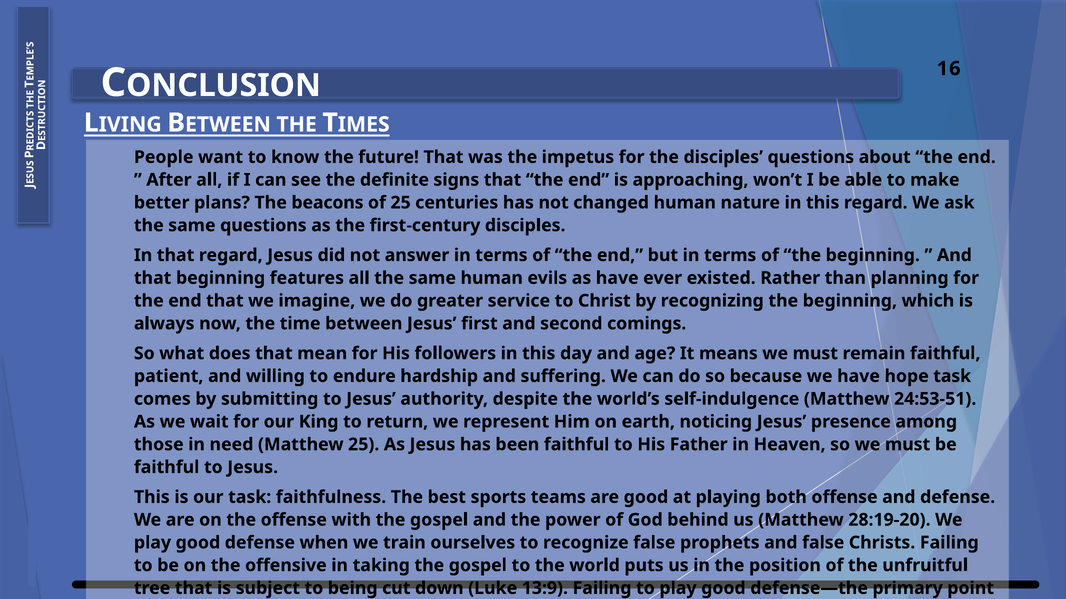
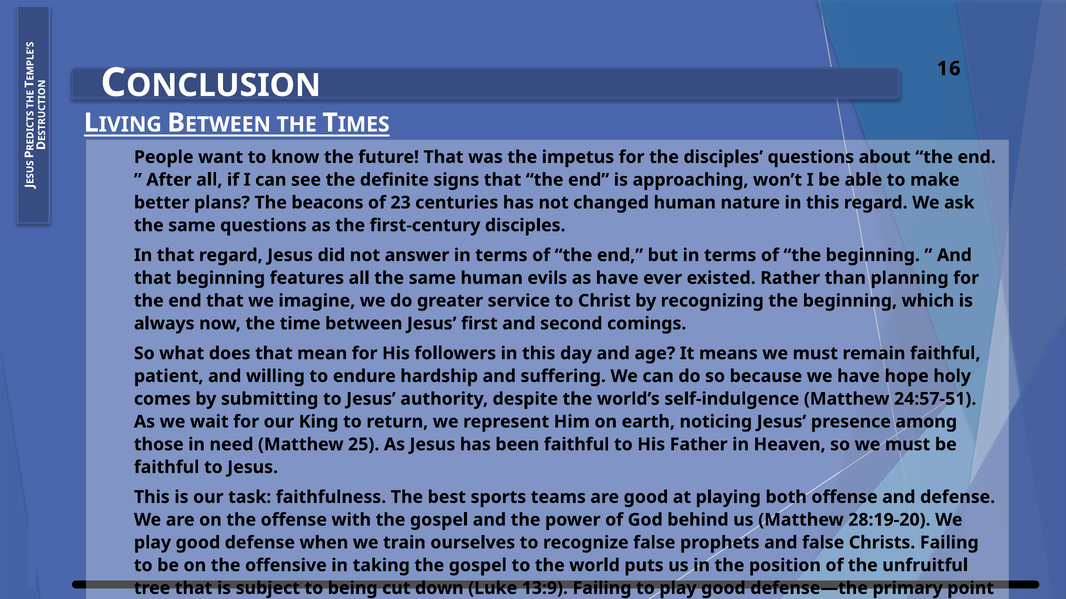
of 25: 25 -> 23
hope task: task -> holy
24:53-51: 24:53-51 -> 24:57-51
